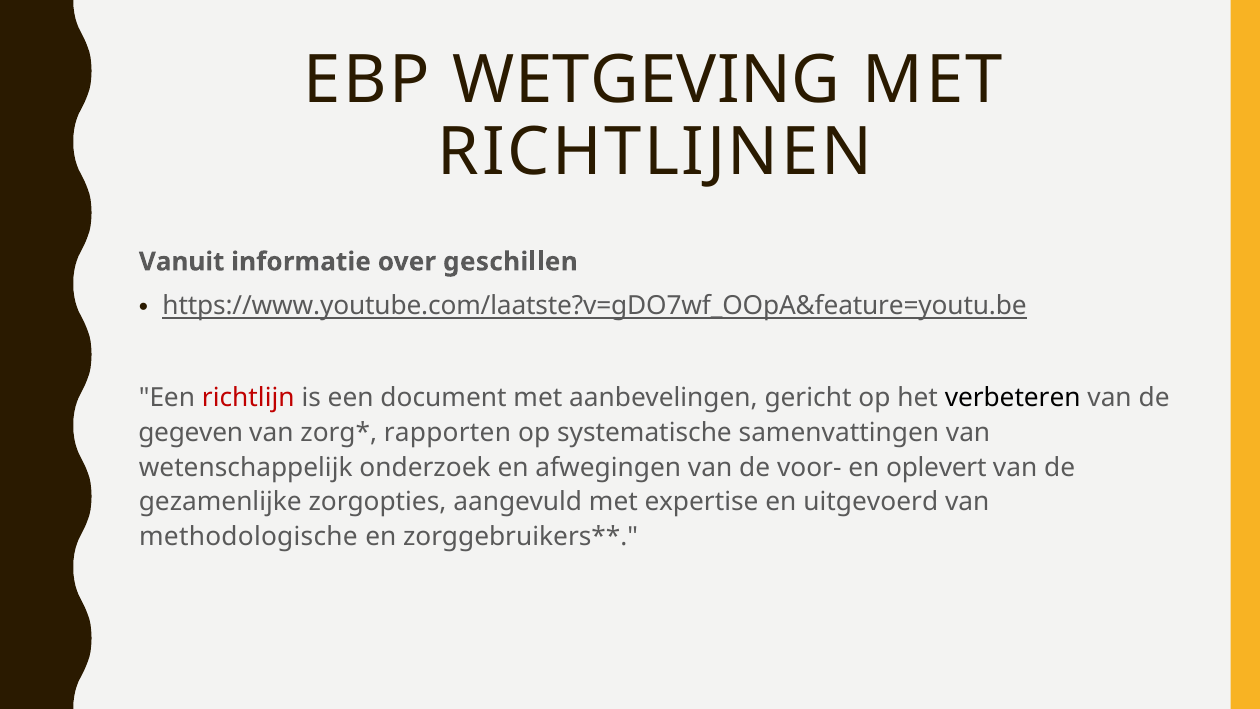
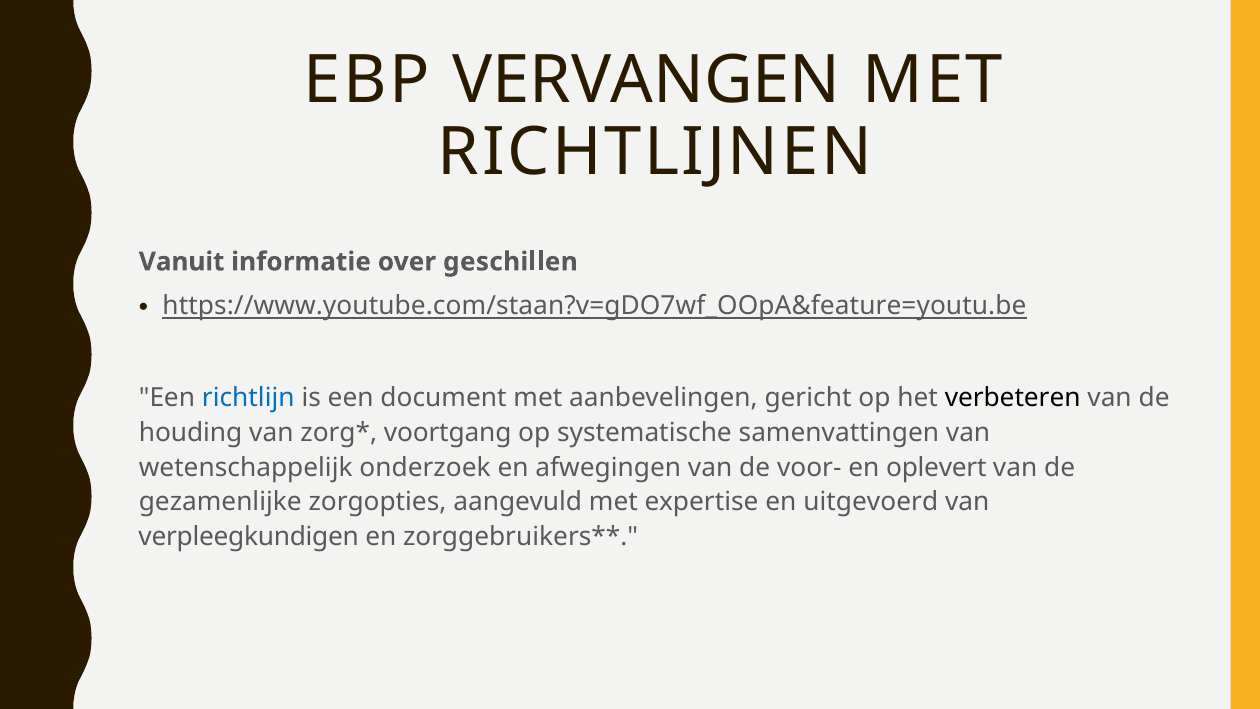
WETGEVING: WETGEVING -> VERVANGEN
https://www.youtube.com/laatste?v=gDO7wf_OOpA&feature=youtu.be: https://www.youtube.com/laatste?v=gDO7wf_OOpA&feature=youtu.be -> https://www.youtube.com/staan?v=gDO7wf_OOpA&feature=youtu.be
richtlijn colour: red -> blue
gegeven: gegeven -> houding
rapporten: rapporten -> voortgang
methodologische: methodologische -> verpleegkundigen
